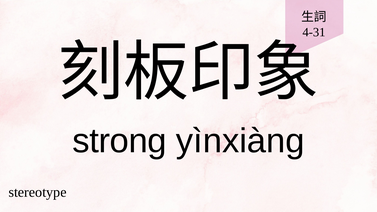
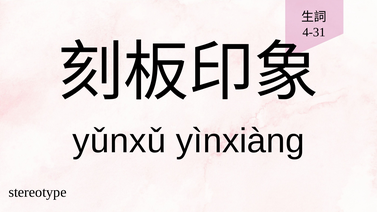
strong: strong -> yǔnxǔ
